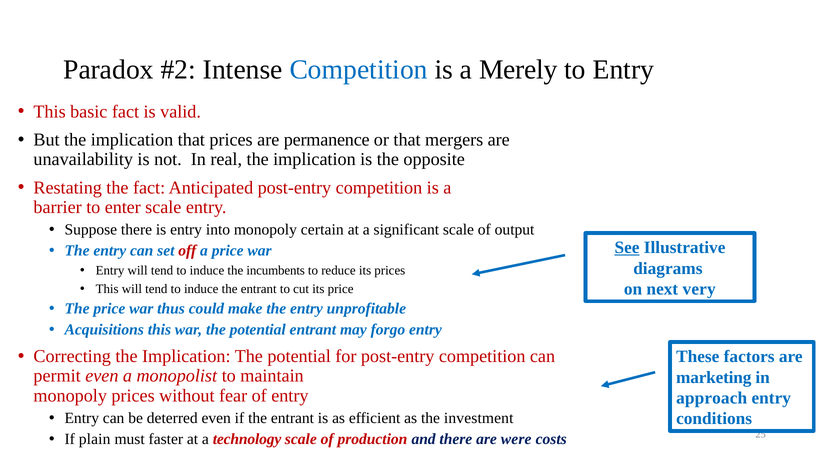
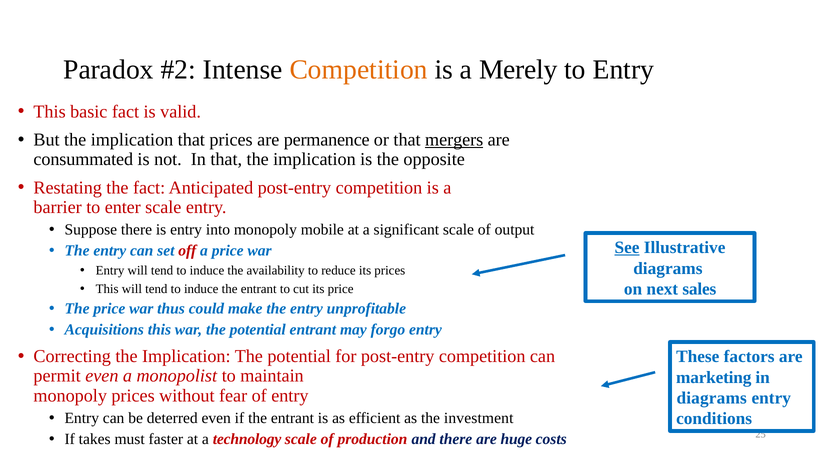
Competition at (359, 70) colour: blue -> orange
mergers underline: none -> present
unavailability: unavailability -> consummated
In real: real -> that
certain: certain -> mobile
incumbents: incumbents -> availability
very: very -> sales
approach at (712, 398): approach -> diagrams
plain: plain -> takes
were: were -> huge
